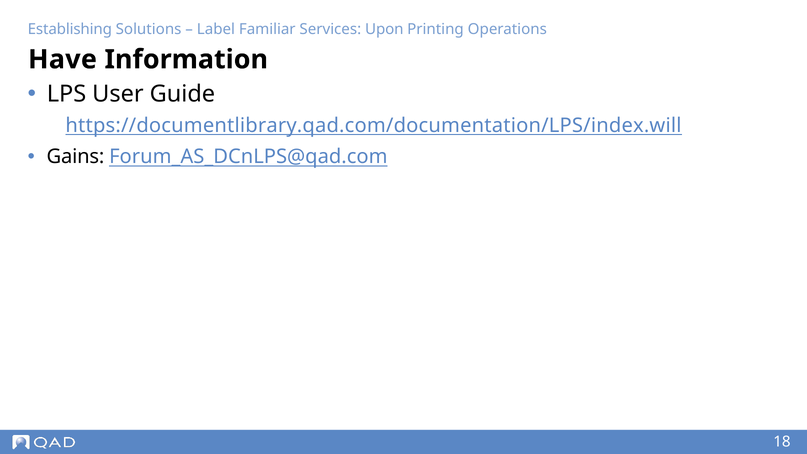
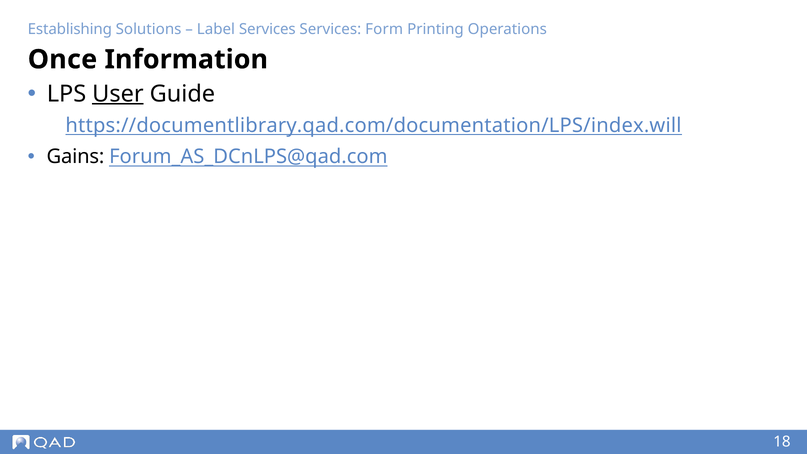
Label Familiar: Familiar -> Services
Upon: Upon -> Form
Have: Have -> Once
User underline: none -> present
